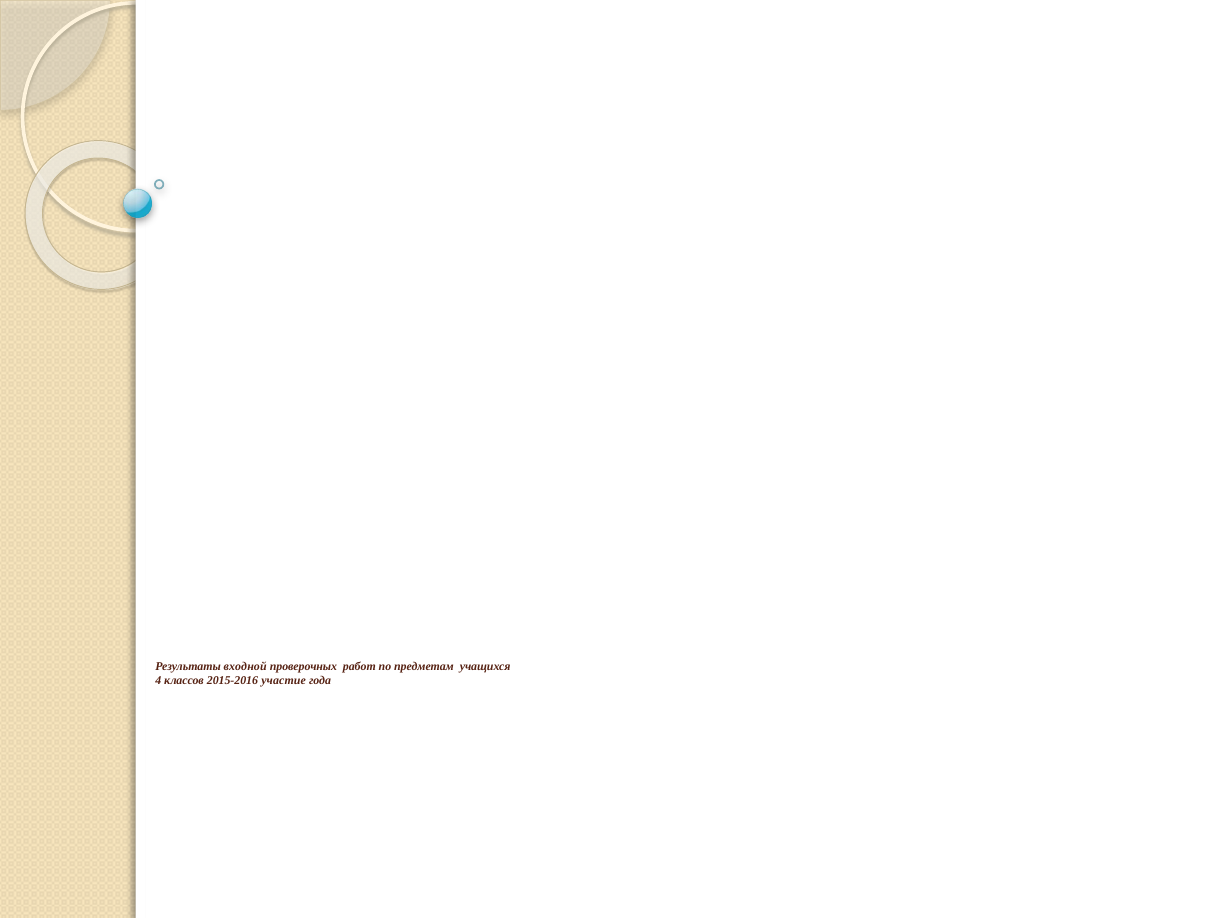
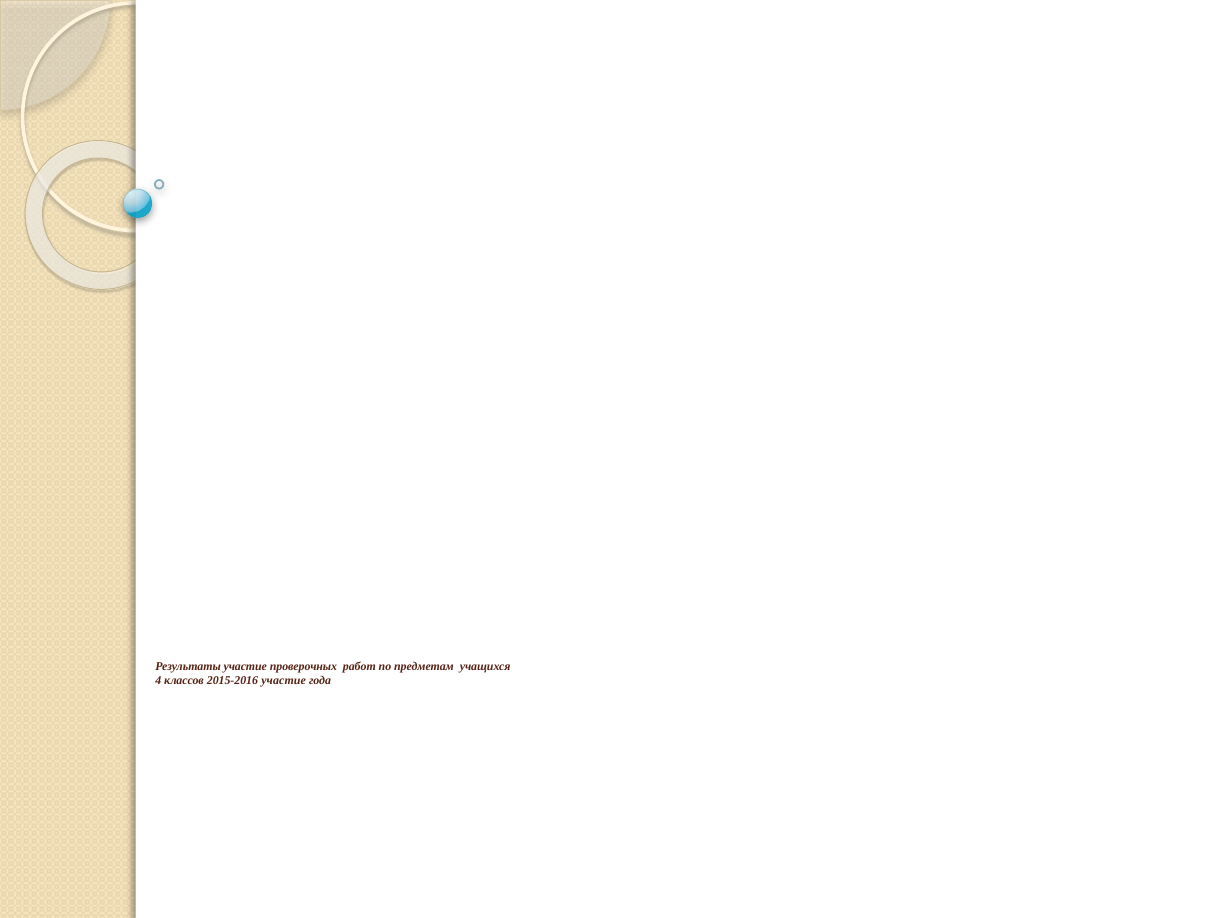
Результаты входной: входной -> участие
